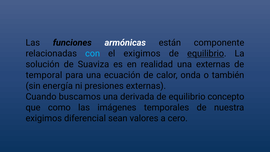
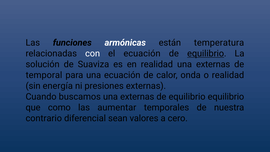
componente: componente -> temperatura
con colour: light blue -> white
el exigimos: exigimos -> ecuación
o también: también -> realidad
buscamos una derivada: derivada -> externas
equilibrio concepto: concepto -> equilibrio
imágenes: imágenes -> aumentar
exigimos at (44, 118): exigimos -> contrario
